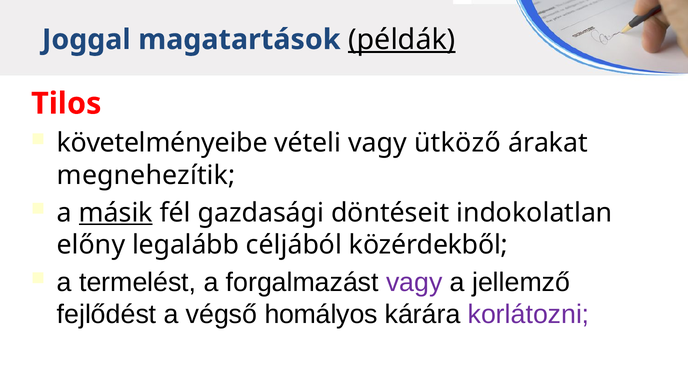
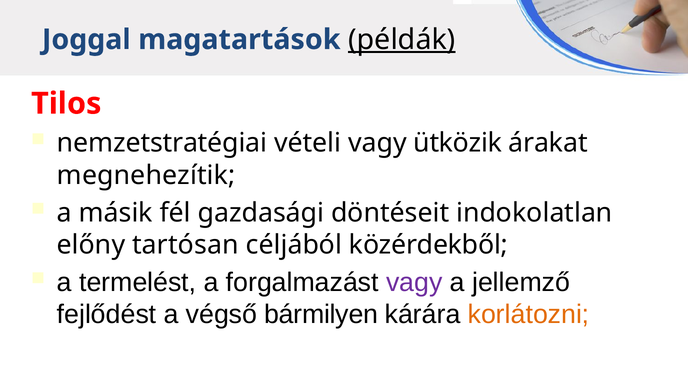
követelményeibe: követelményeibe -> nemzetstratégiai
ütköző: ütköző -> ütközik
másik underline: present -> none
legalább: legalább -> tartósan
homályos: homályos -> bármilyen
korlátozni colour: purple -> orange
